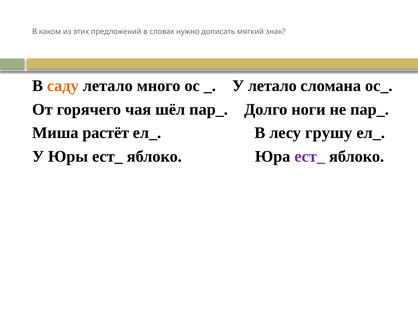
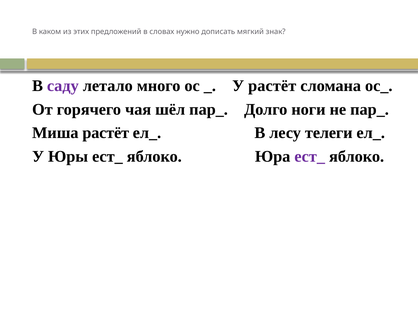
саду colour: orange -> purple
У летало: летало -> растёт
грушу: грушу -> телеги
